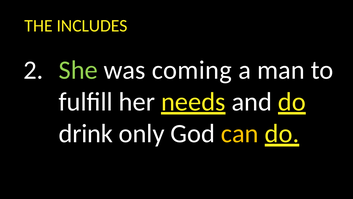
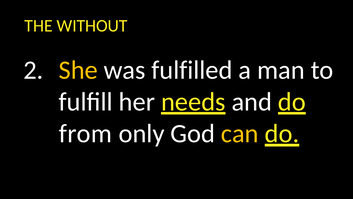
INCLUDES: INCLUDES -> WITHOUT
She colour: light green -> yellow
coming: coming -> fulfilled
drink: drink -> from
